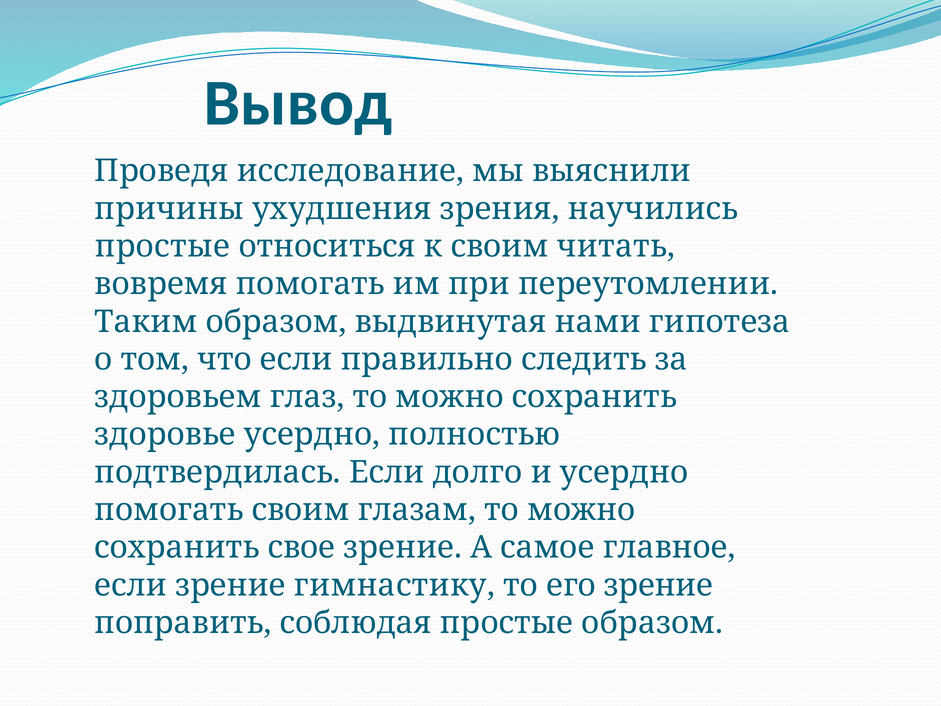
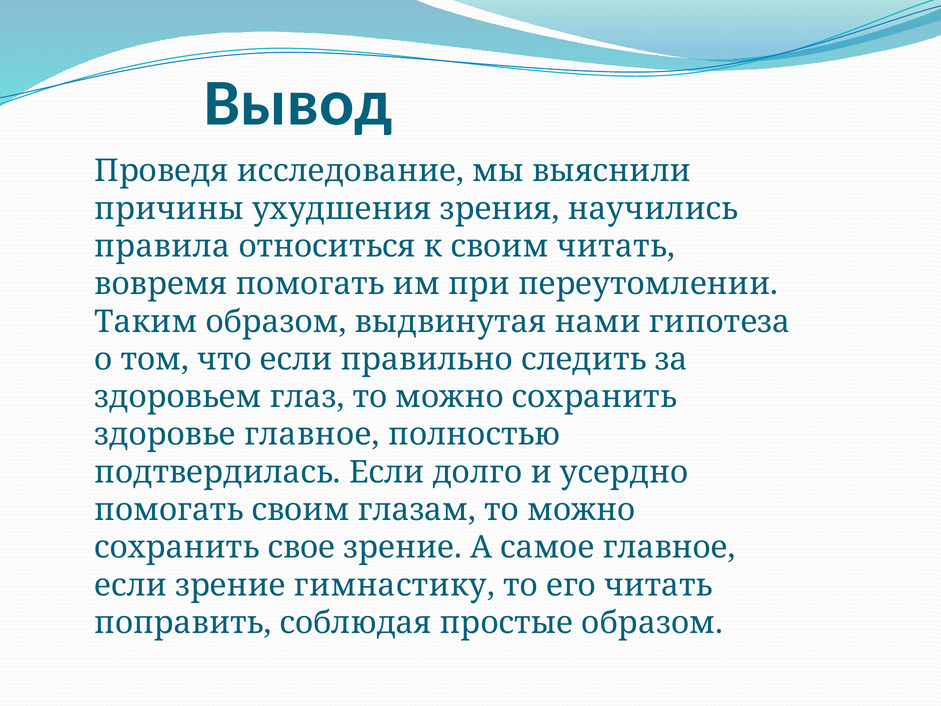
простые at (162, 246): простые -> правила
здоровье усердно: усердно -> главное
его зрение: зрение -> читать
